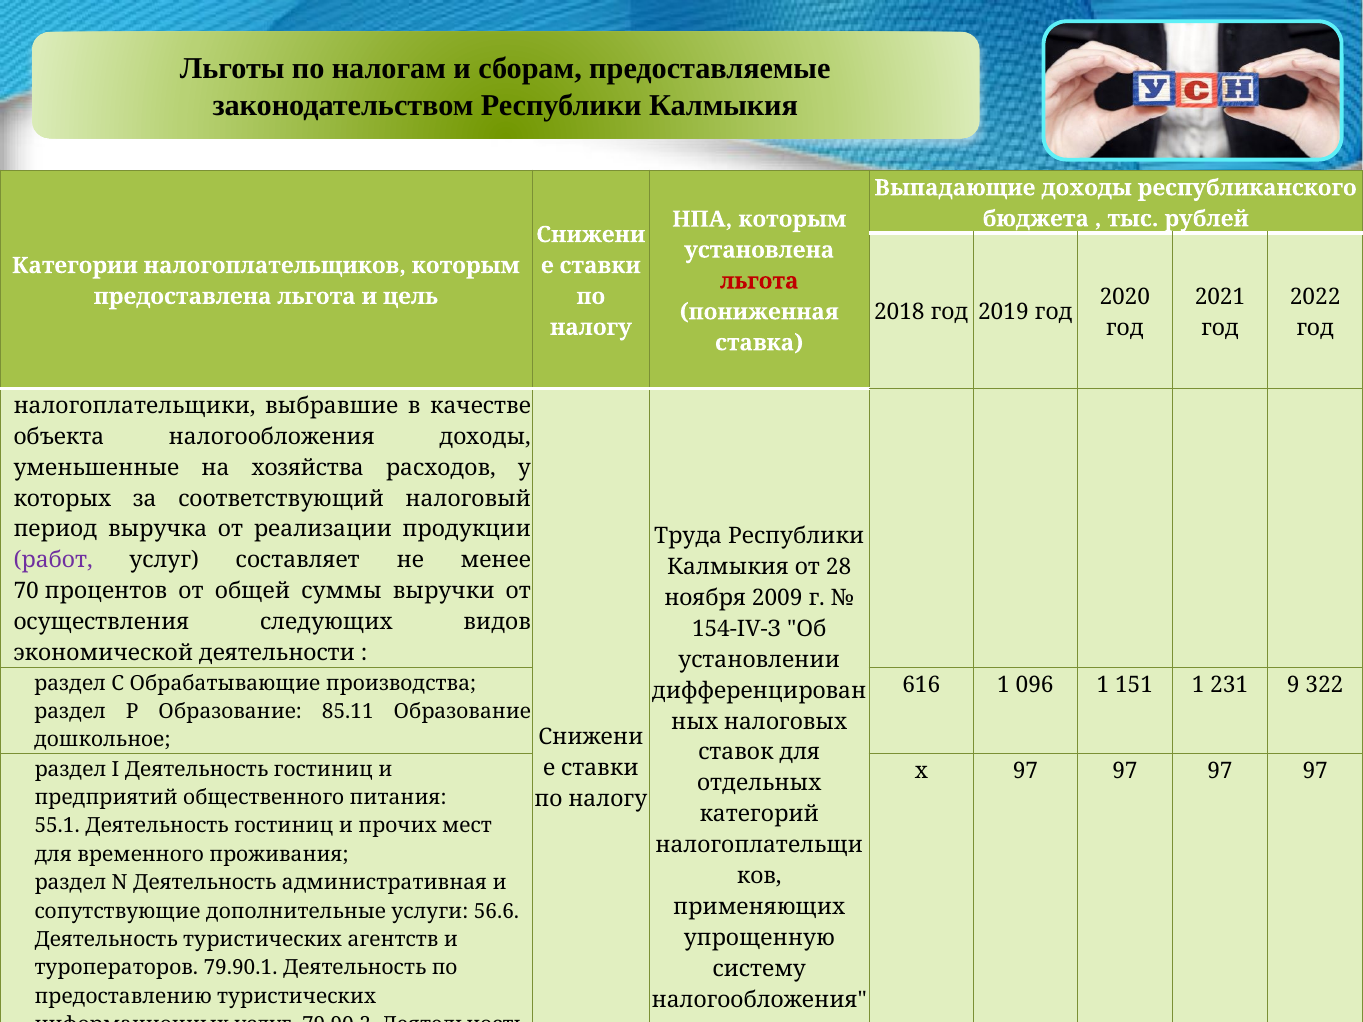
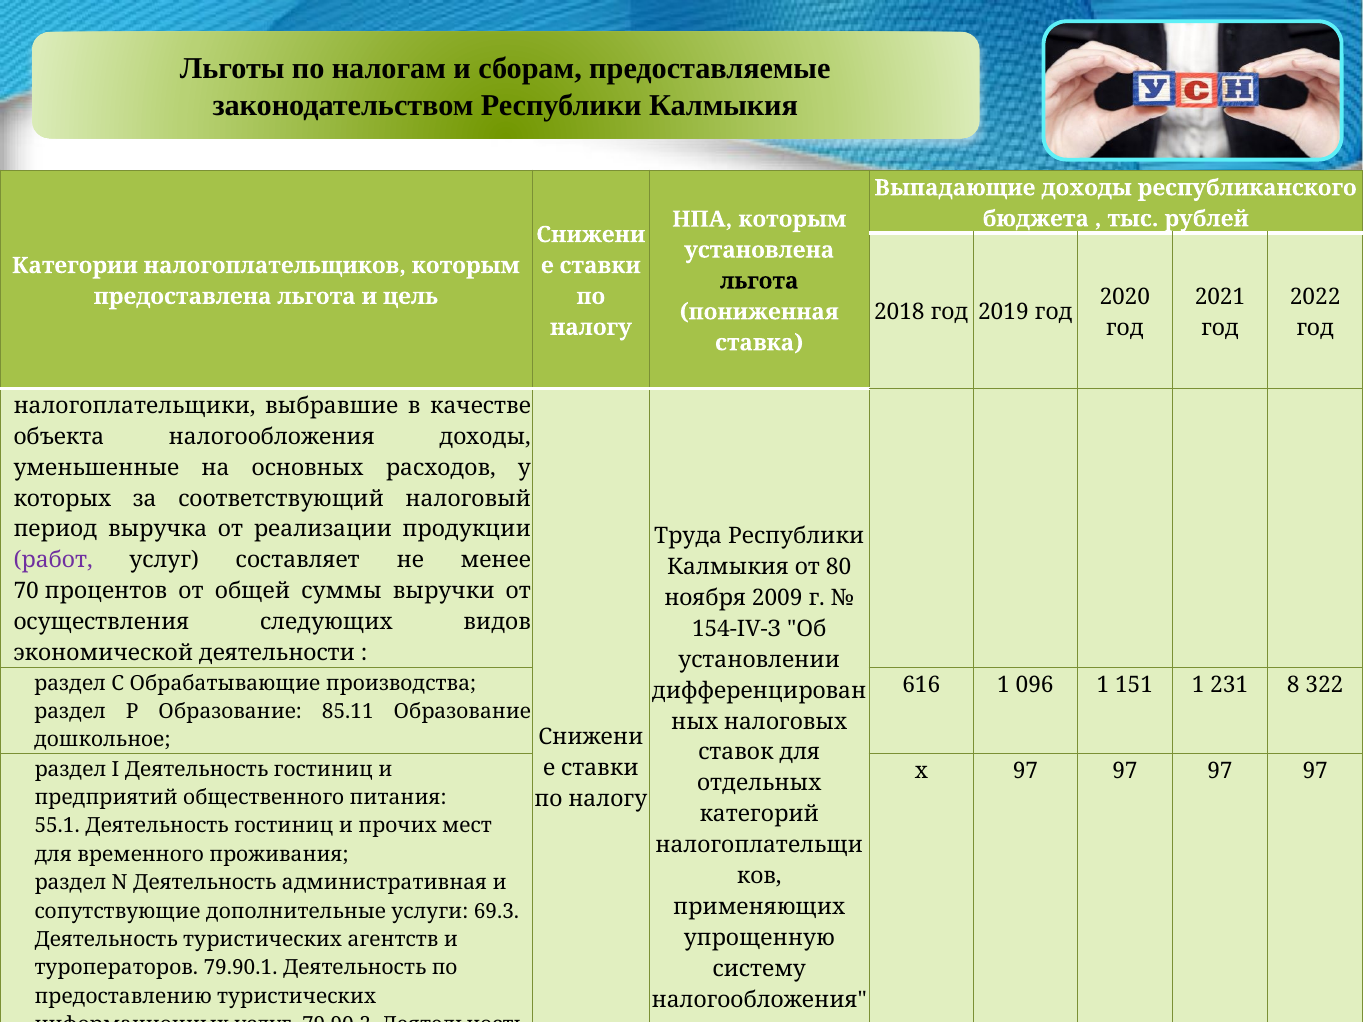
льгота at (759, 281) colour: red -> black
хозяйства: хозяйства -> основных
28: 28 -> 80
9: 9 -> 8
56.6: 56.6 -> 69.3
